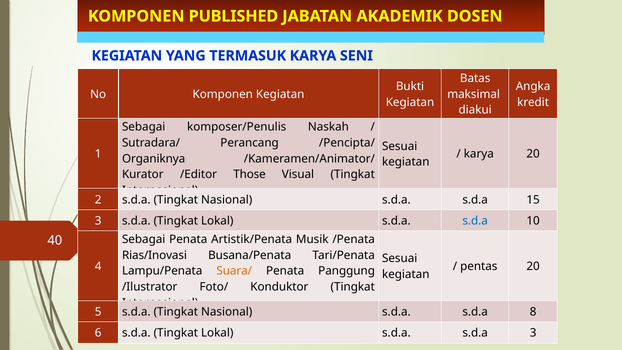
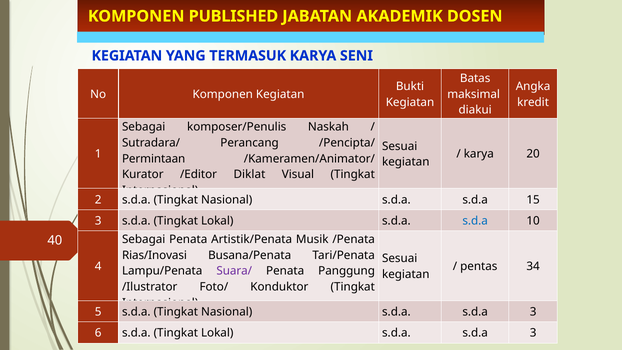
Organiknya: Organiknya -> Permintaan
Those: Those -> Diklat
pentas 20: 20 -> 34
Suara/ colour: orange -> purple
Nasional s.d.a s.d.a 8: 8 -> 3
